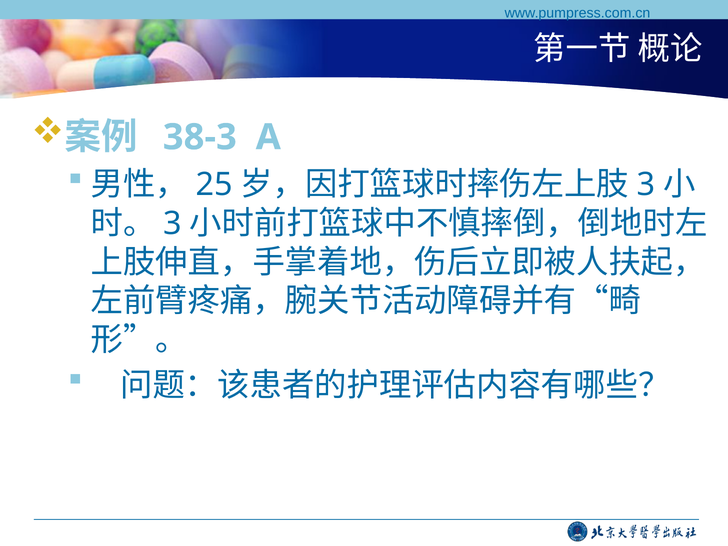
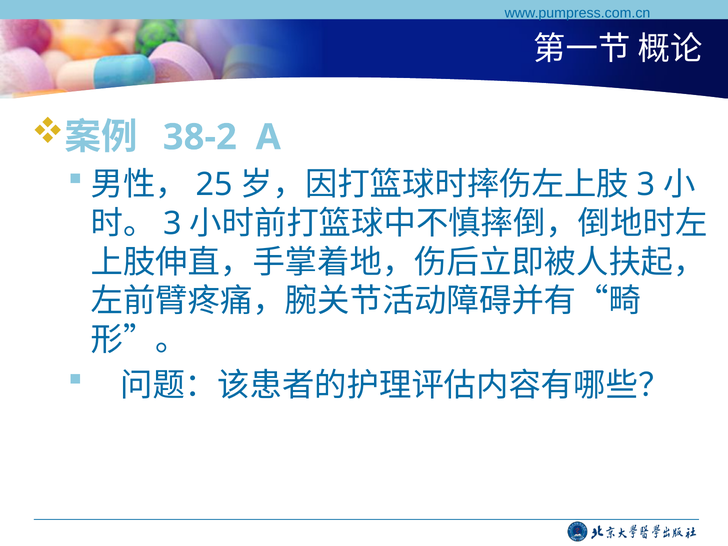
38-3: 38-3 -> 38-2
